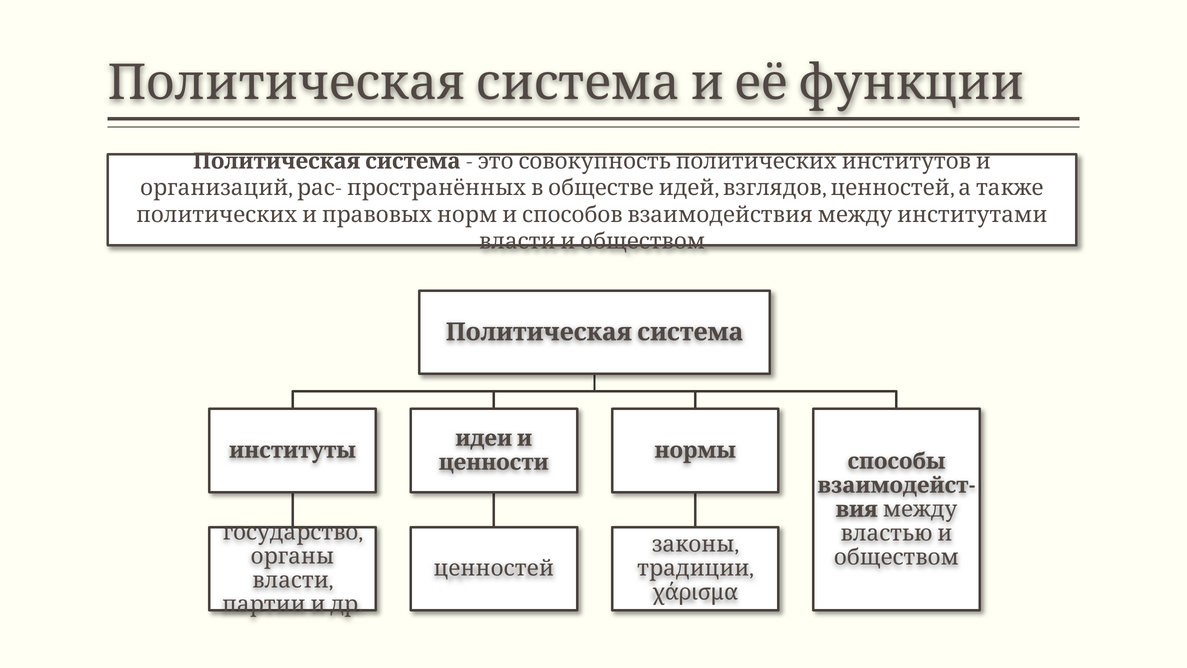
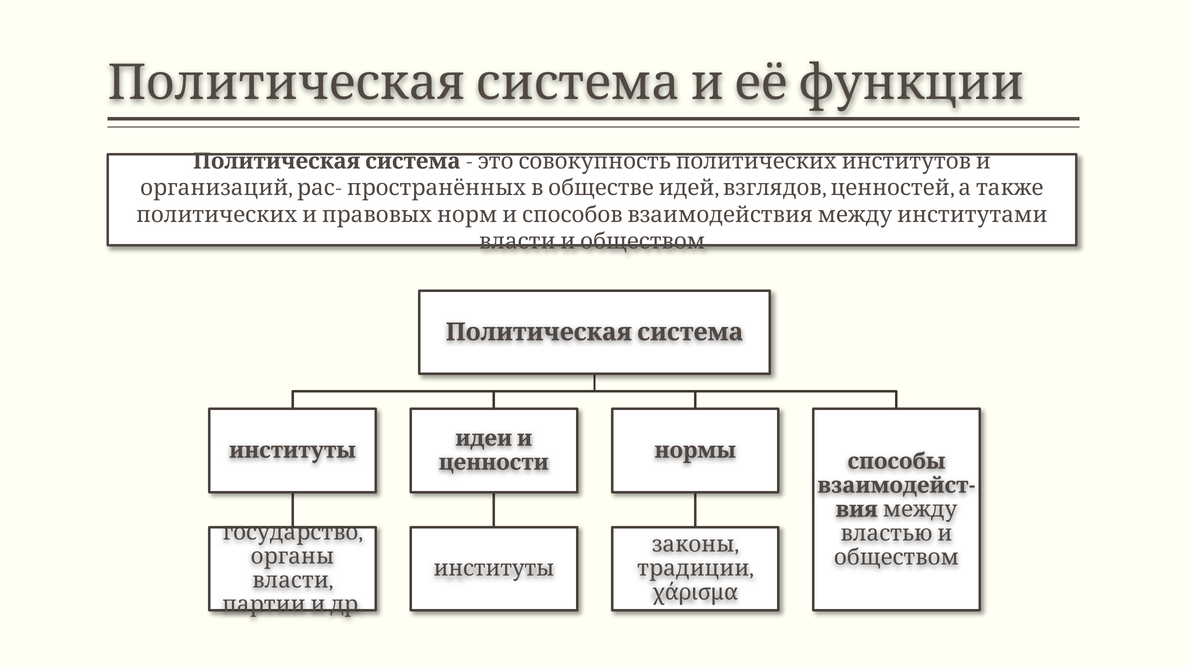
ценностей at (494, 568): ценностей -> институты
